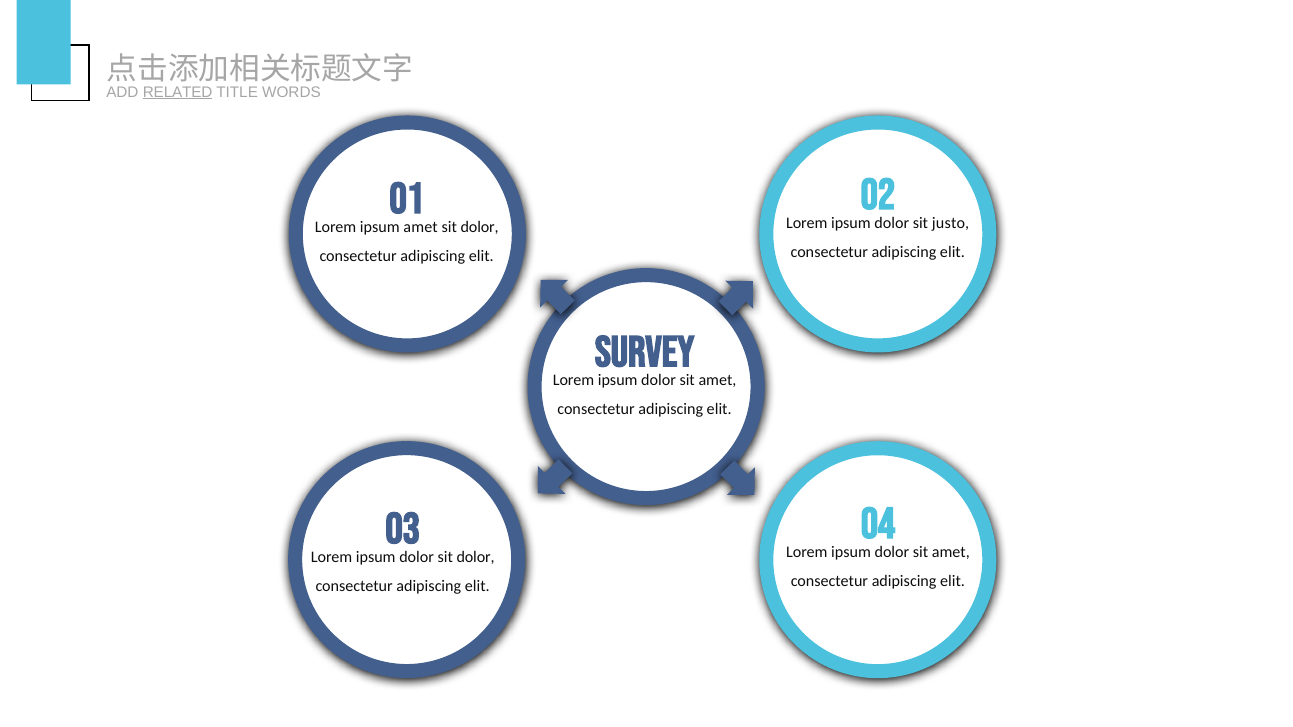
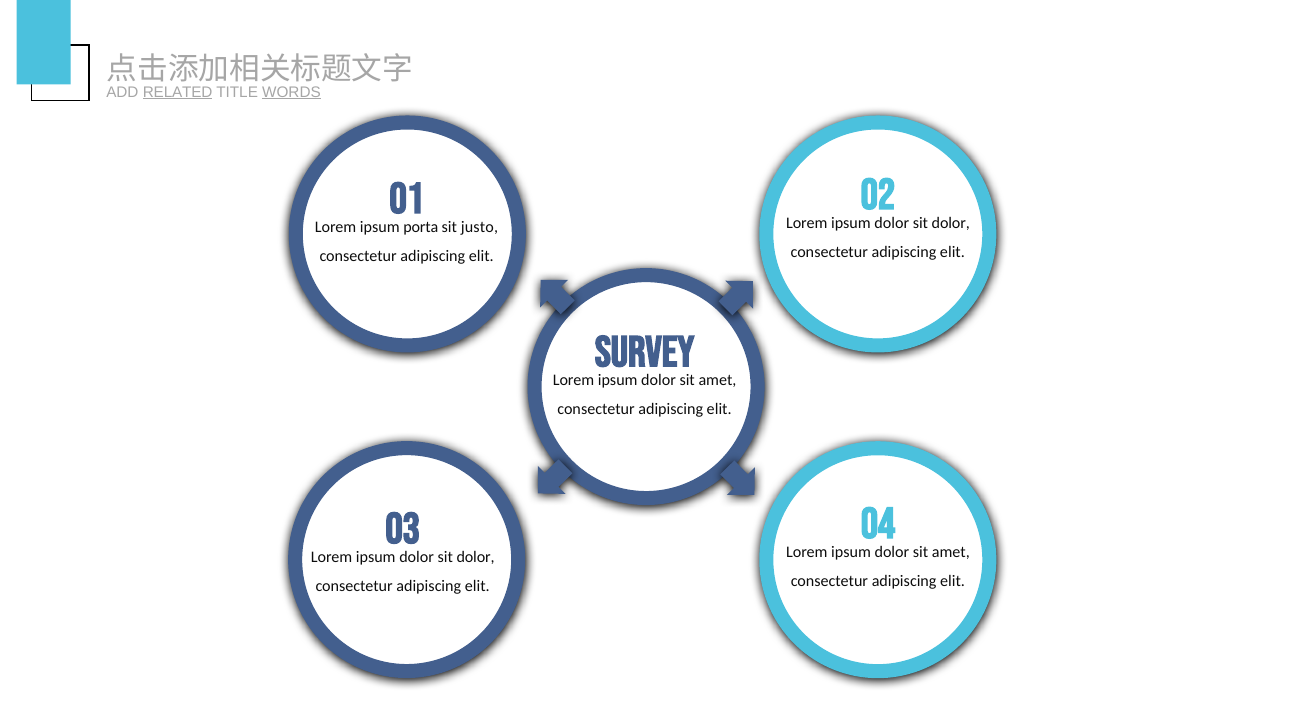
WORDS underline: none -> present
justo at (951, 223): justo -> dolor
ipsum amet: amet -> porta
dolor at (480, 227): dolor -> justo
